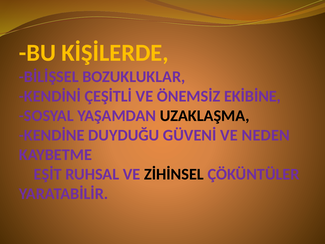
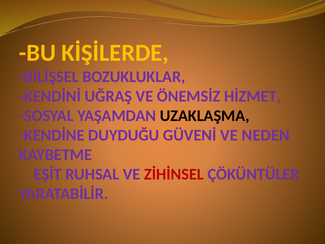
ÇEŞİTLİ: ÇEŞİTLİ -> UĞRAŞ
EKİBİNE: EKİBİNE -> HİZMET
ZİHİNSEL colour: black -> red
